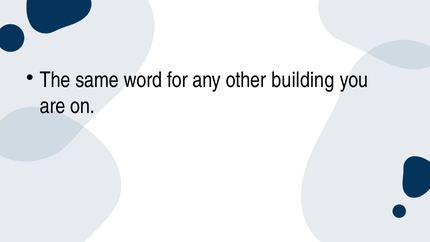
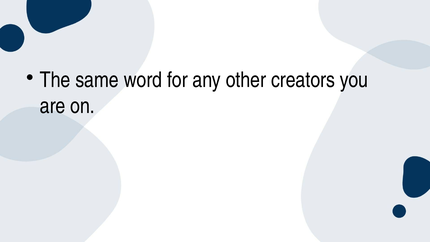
building: building -> creators
